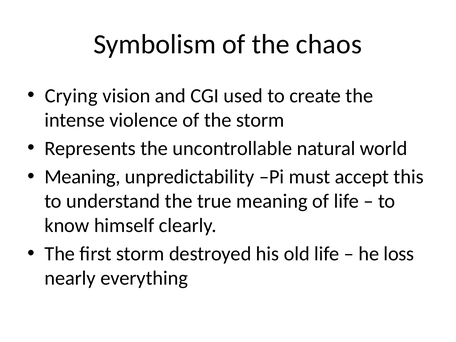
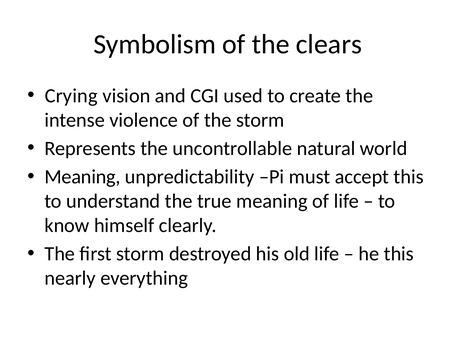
chaos: chaos -> clears
he loss: loss -> this
